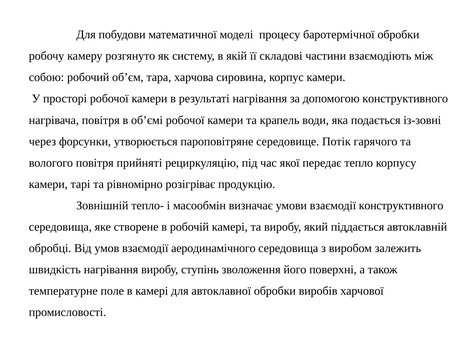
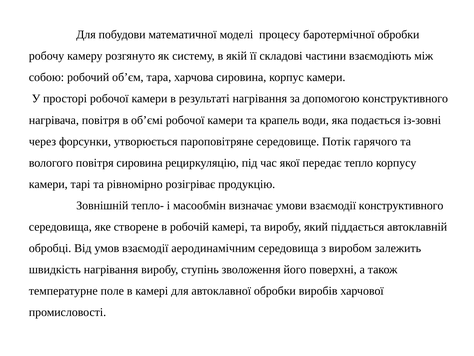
повітря прийняті: прийняті -> сировина
аеродинамічного: аеродинамічного -> аеродинамічним
